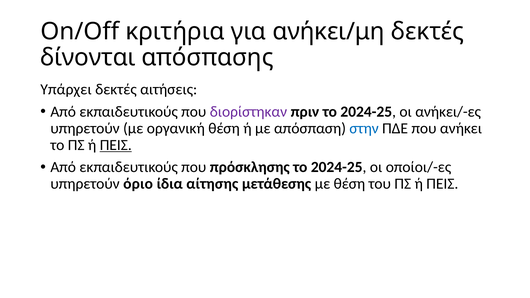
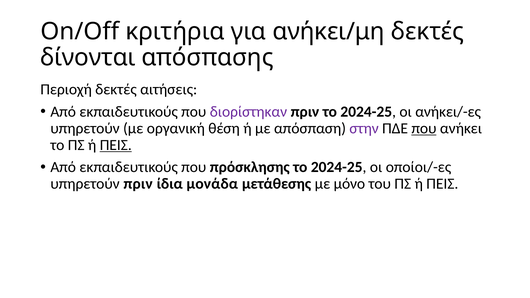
Υπάρχει: Υπάρχει -> Περιοχή
στην colour: blue -> purple
που at (424, 128) underline: none -> present
υπηρετούν όριο: όριο -> πριν
αίτησης: αίτησης -> μονάδα
με θέση: θέση -> μόνο
